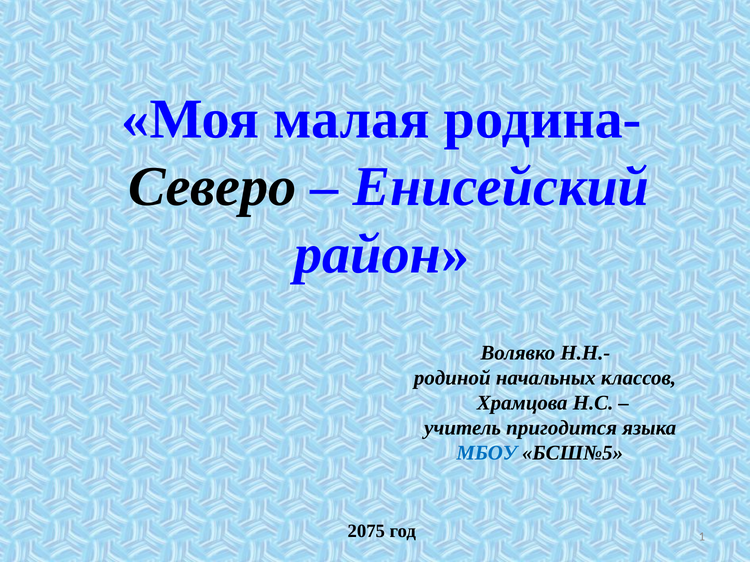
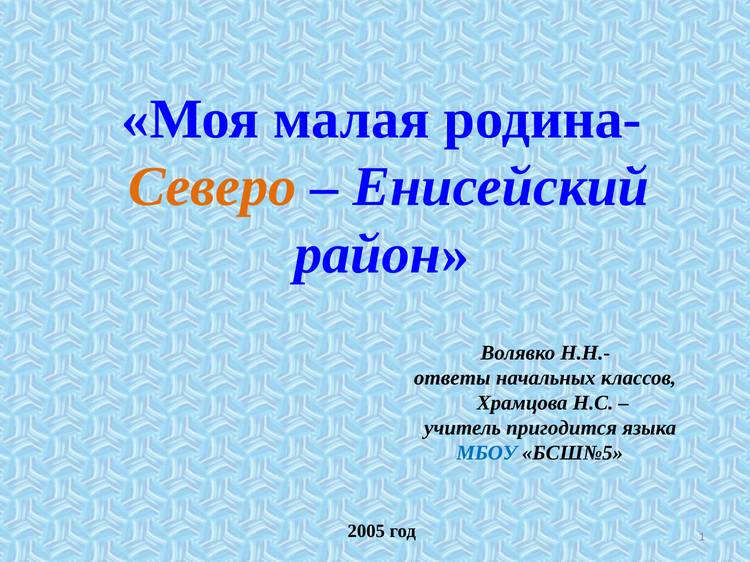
Северо colour: black -> orange
родиной: родиной -> ответы
2075: 2075 -> 2005
